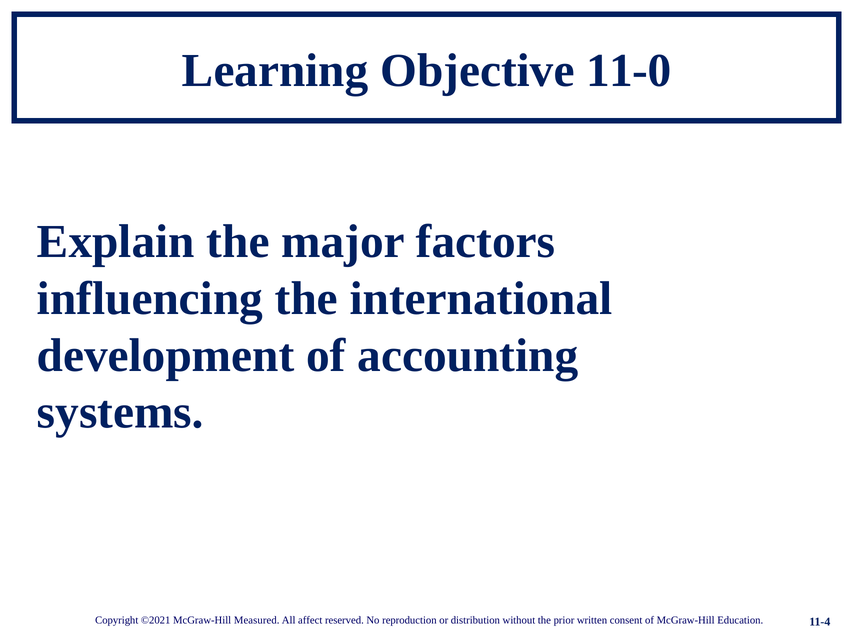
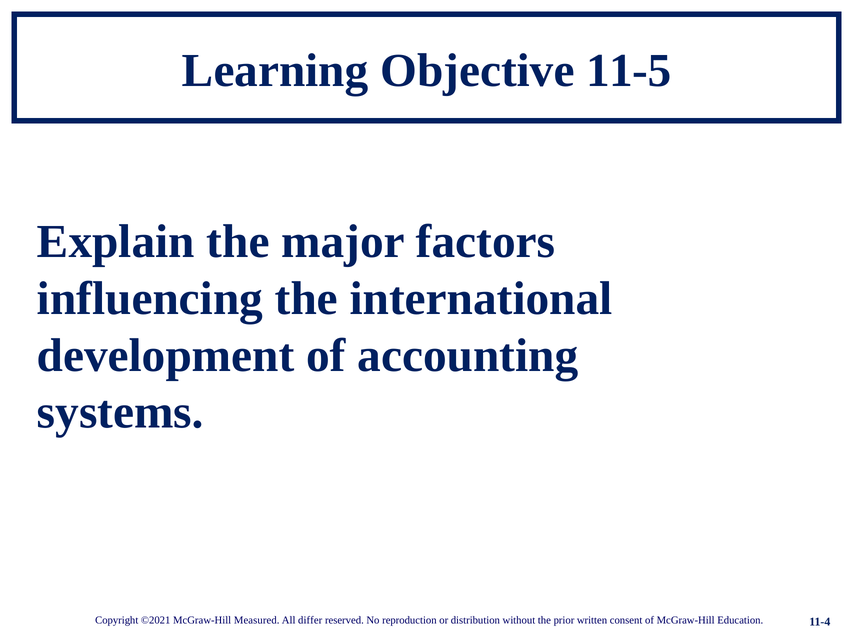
11-0: 11-0 -> 11-5
affect: affect -> differ
